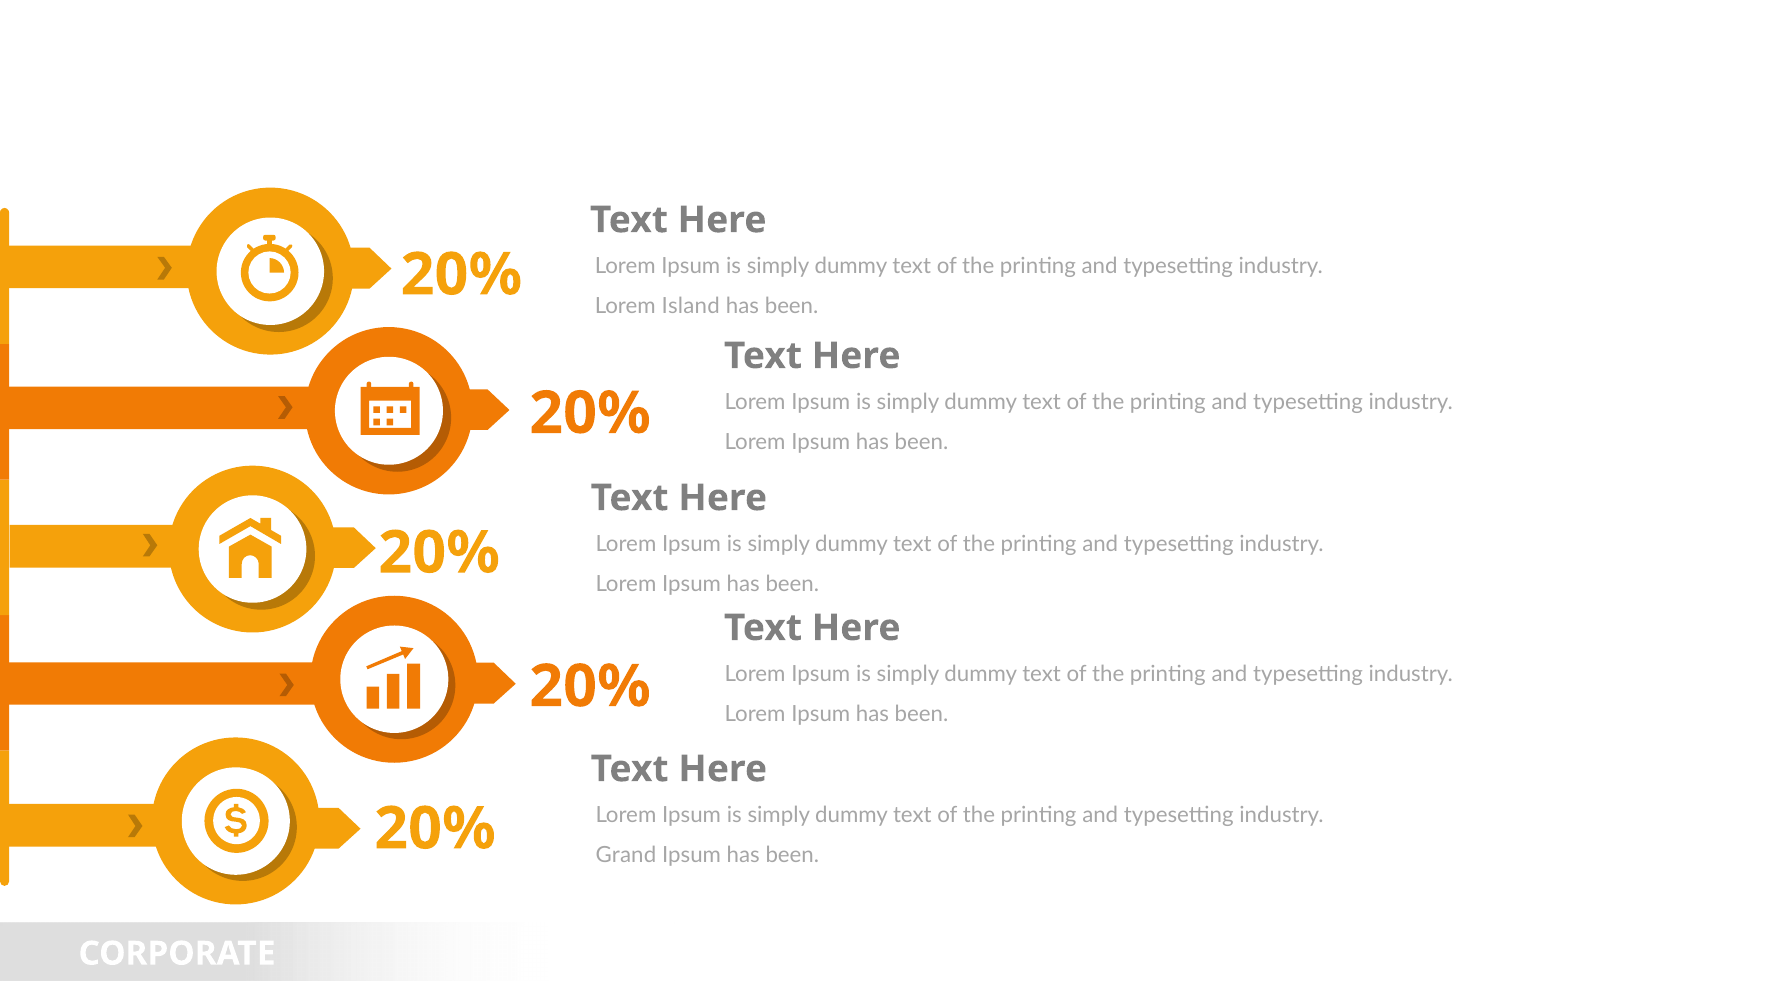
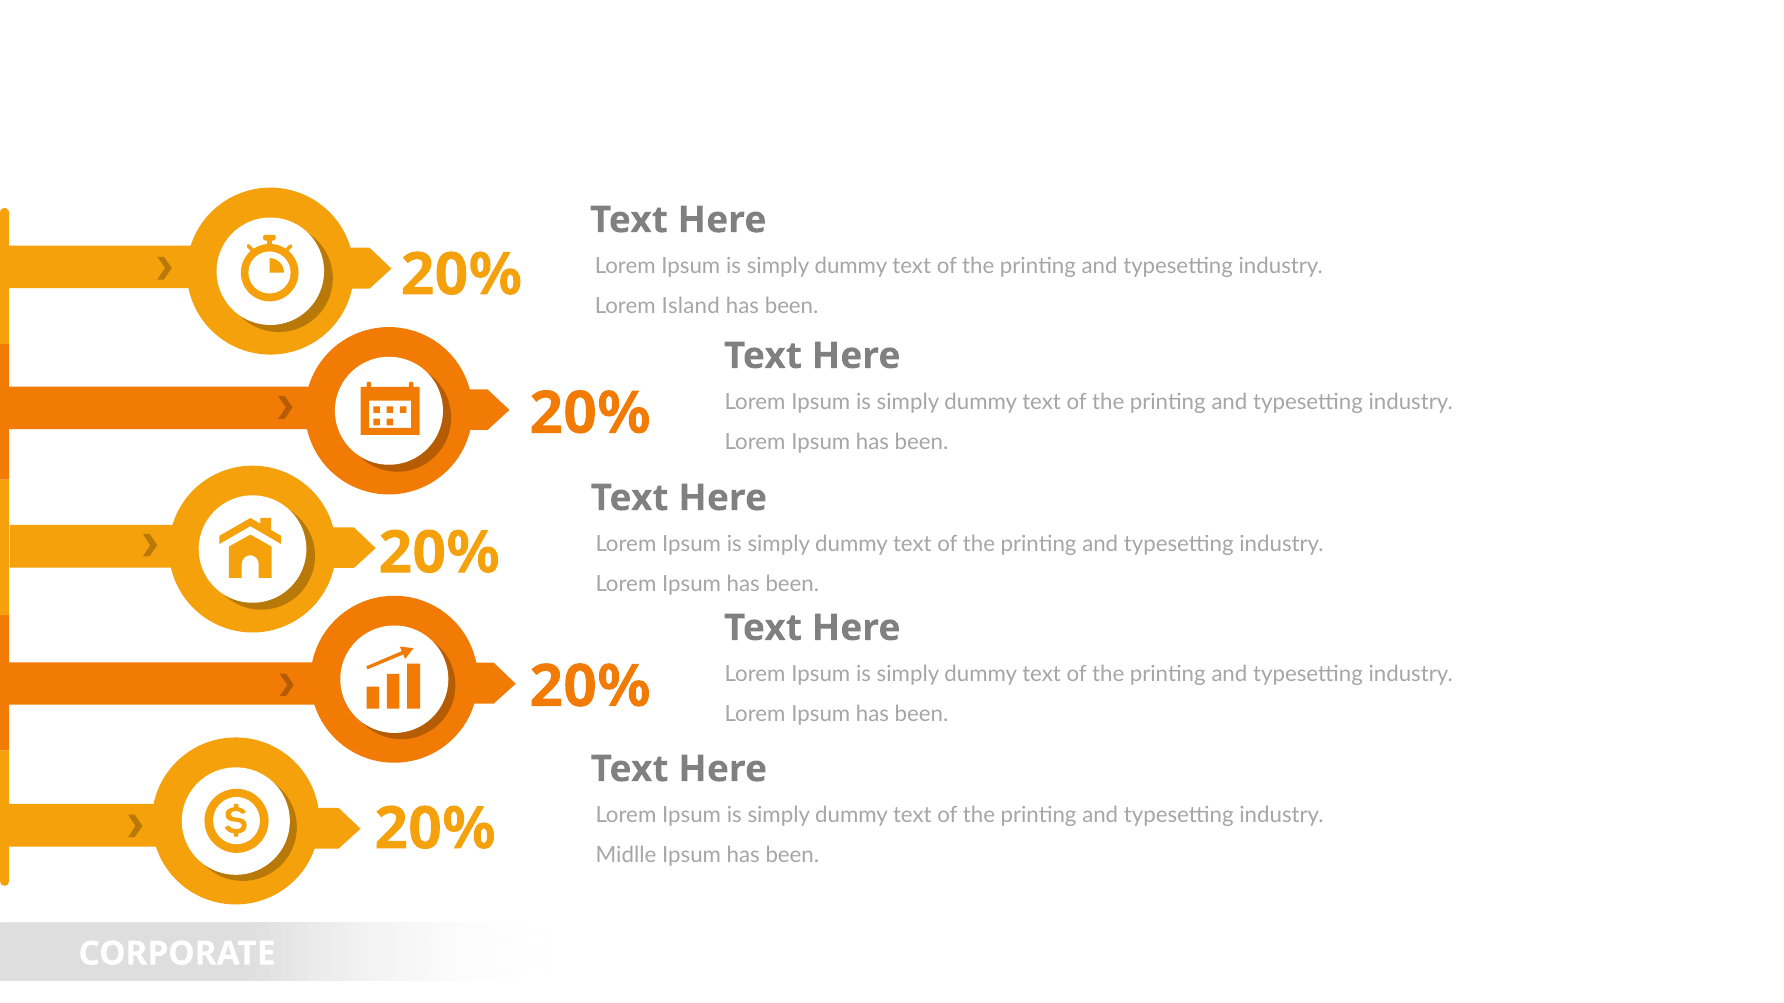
Grand: Grand -> Midlle
